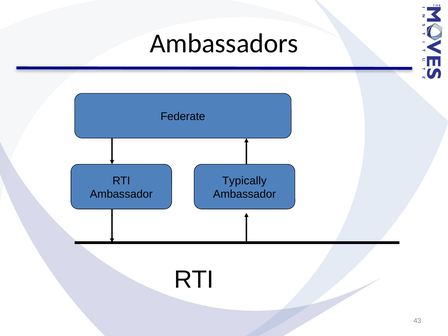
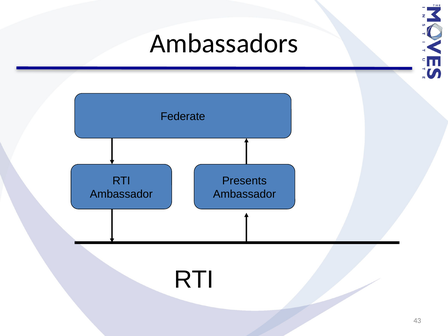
Typically: Typically -> Presents
